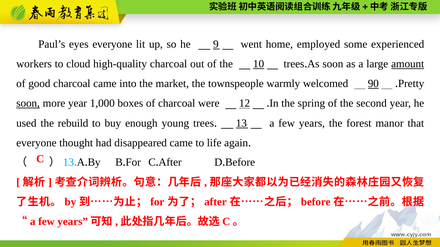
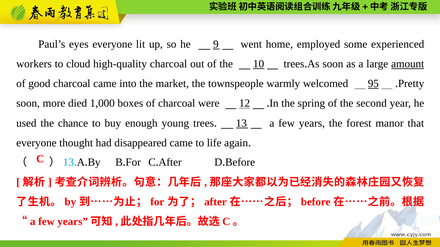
90: 90 -> 95
soon at (28, 104) underline: present -> none
more year: year -> died
rebuild: rebuild -> chance
